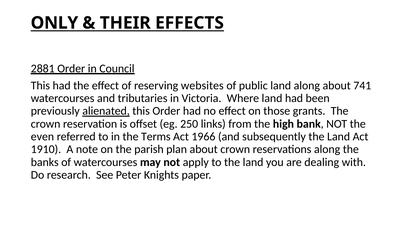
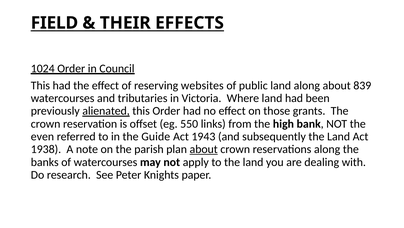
ONLY: ONLY -> FIELD
2881: 2881 -> 1024
741: 741 -> 839
250: 250 -> 550
Terms: Terms -> Guide
1966: 1966 -> 1943
1910: 1910 -> 1938
about at (204, 149) underline: none -> present
